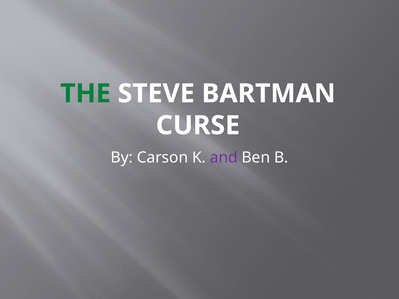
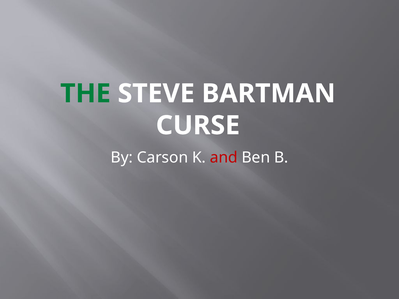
and colour: purple -> red
